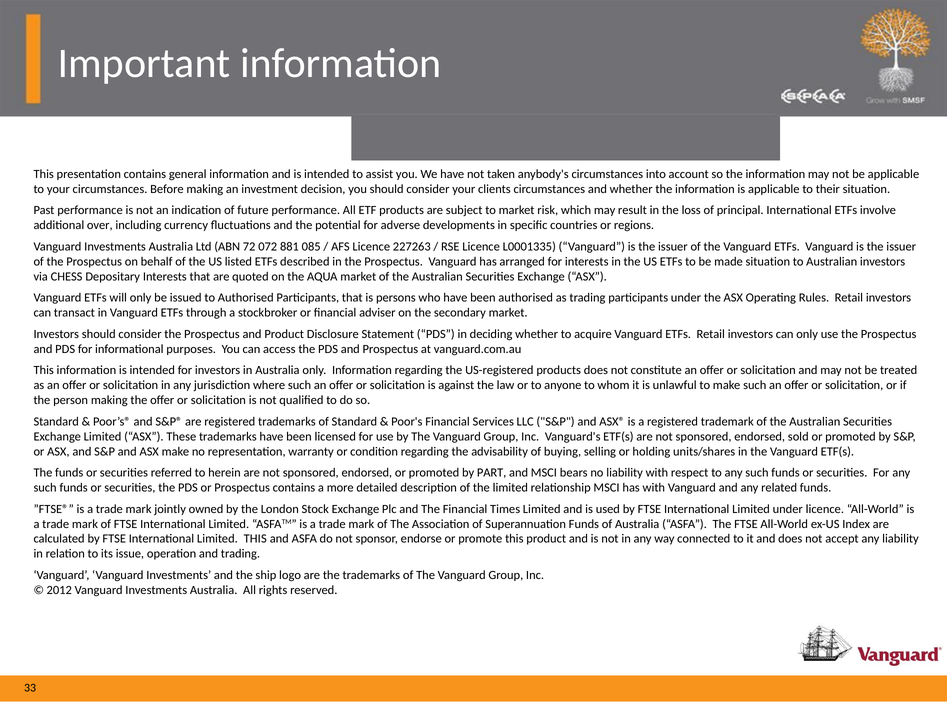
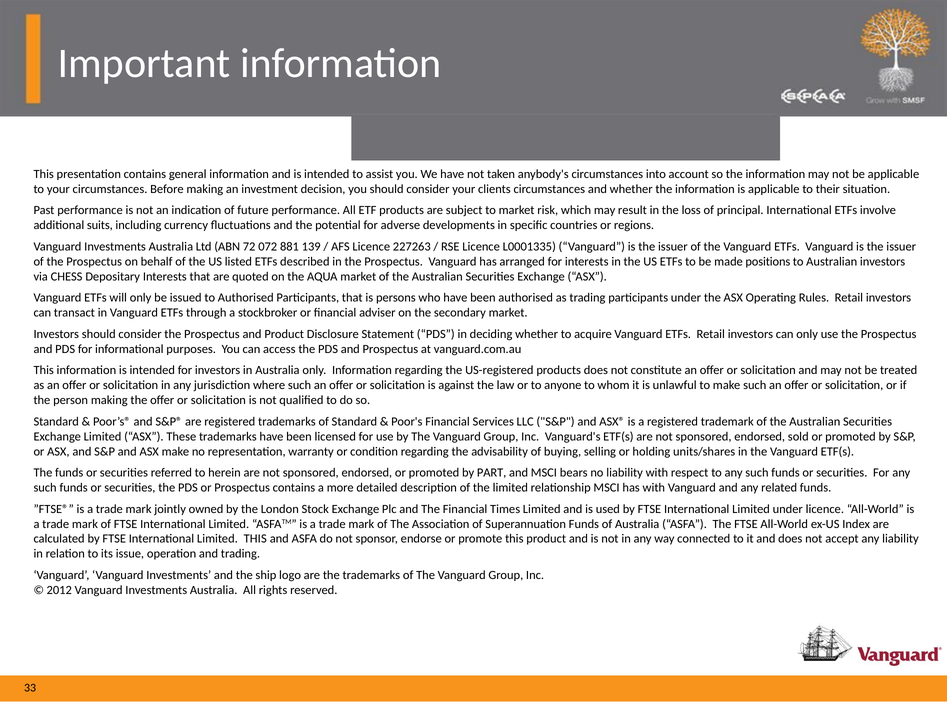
over: over -> suits
085: 085 -> 139
made situation: situation -> positions
